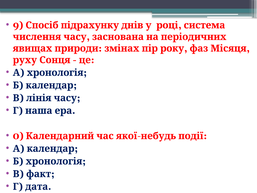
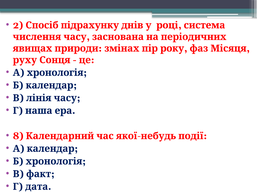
9: 9 -> 2
0: 0 -> 8
